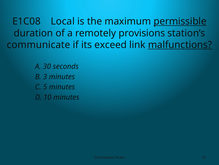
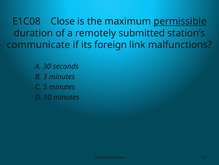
Local: Local -> Close
provisions: provisions -> submitted
exceed: exceed -> foreign
malfunctions underline: present -> none
